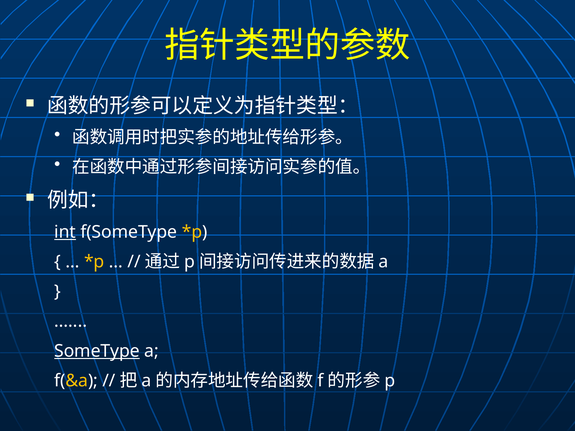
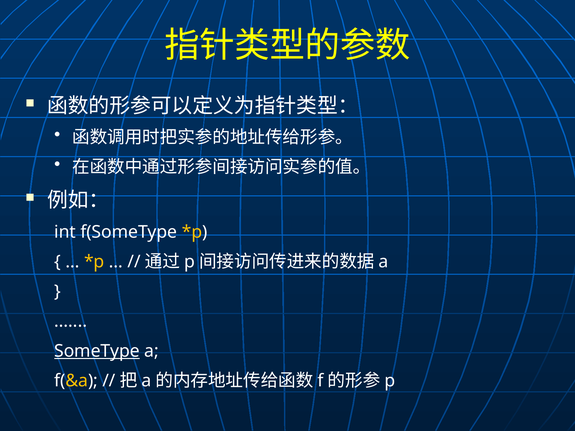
int underline: present -> none
